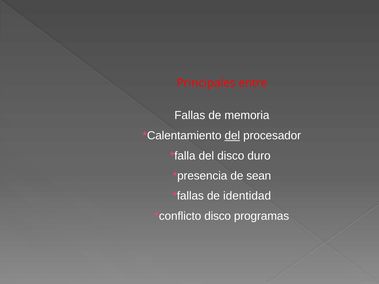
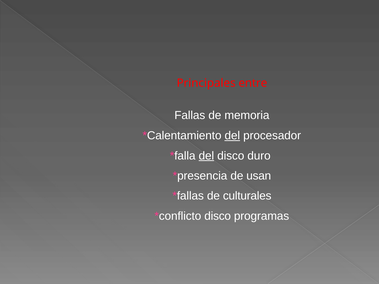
del at (206, 156) underline: none -> present
sean: sean -> usan
identidad: identidad -> culturales
